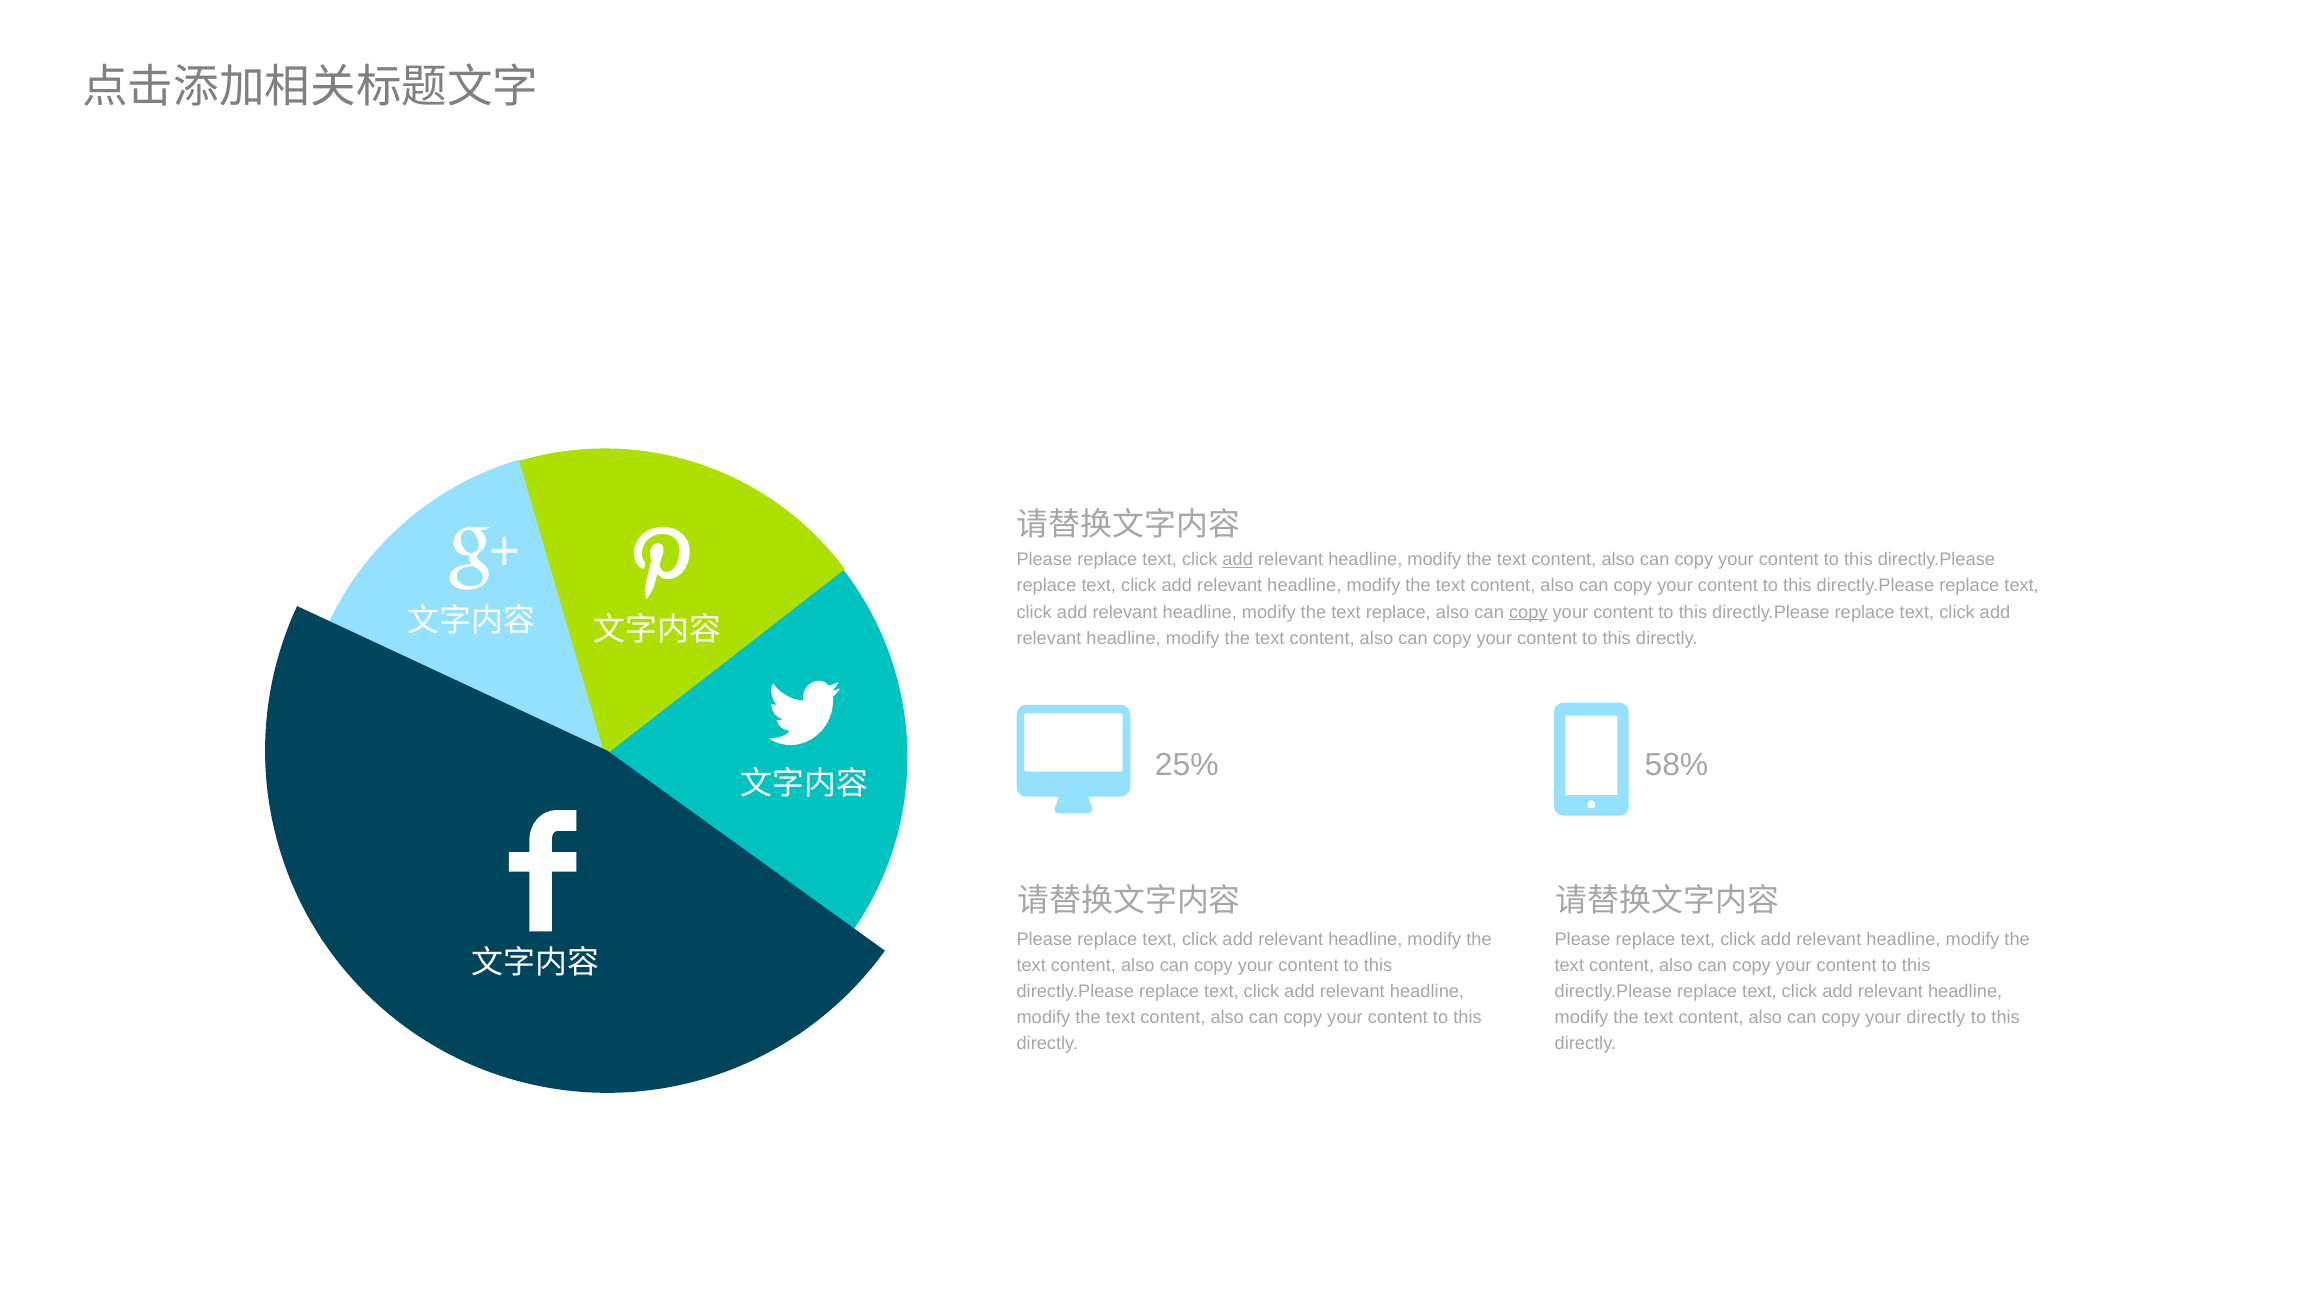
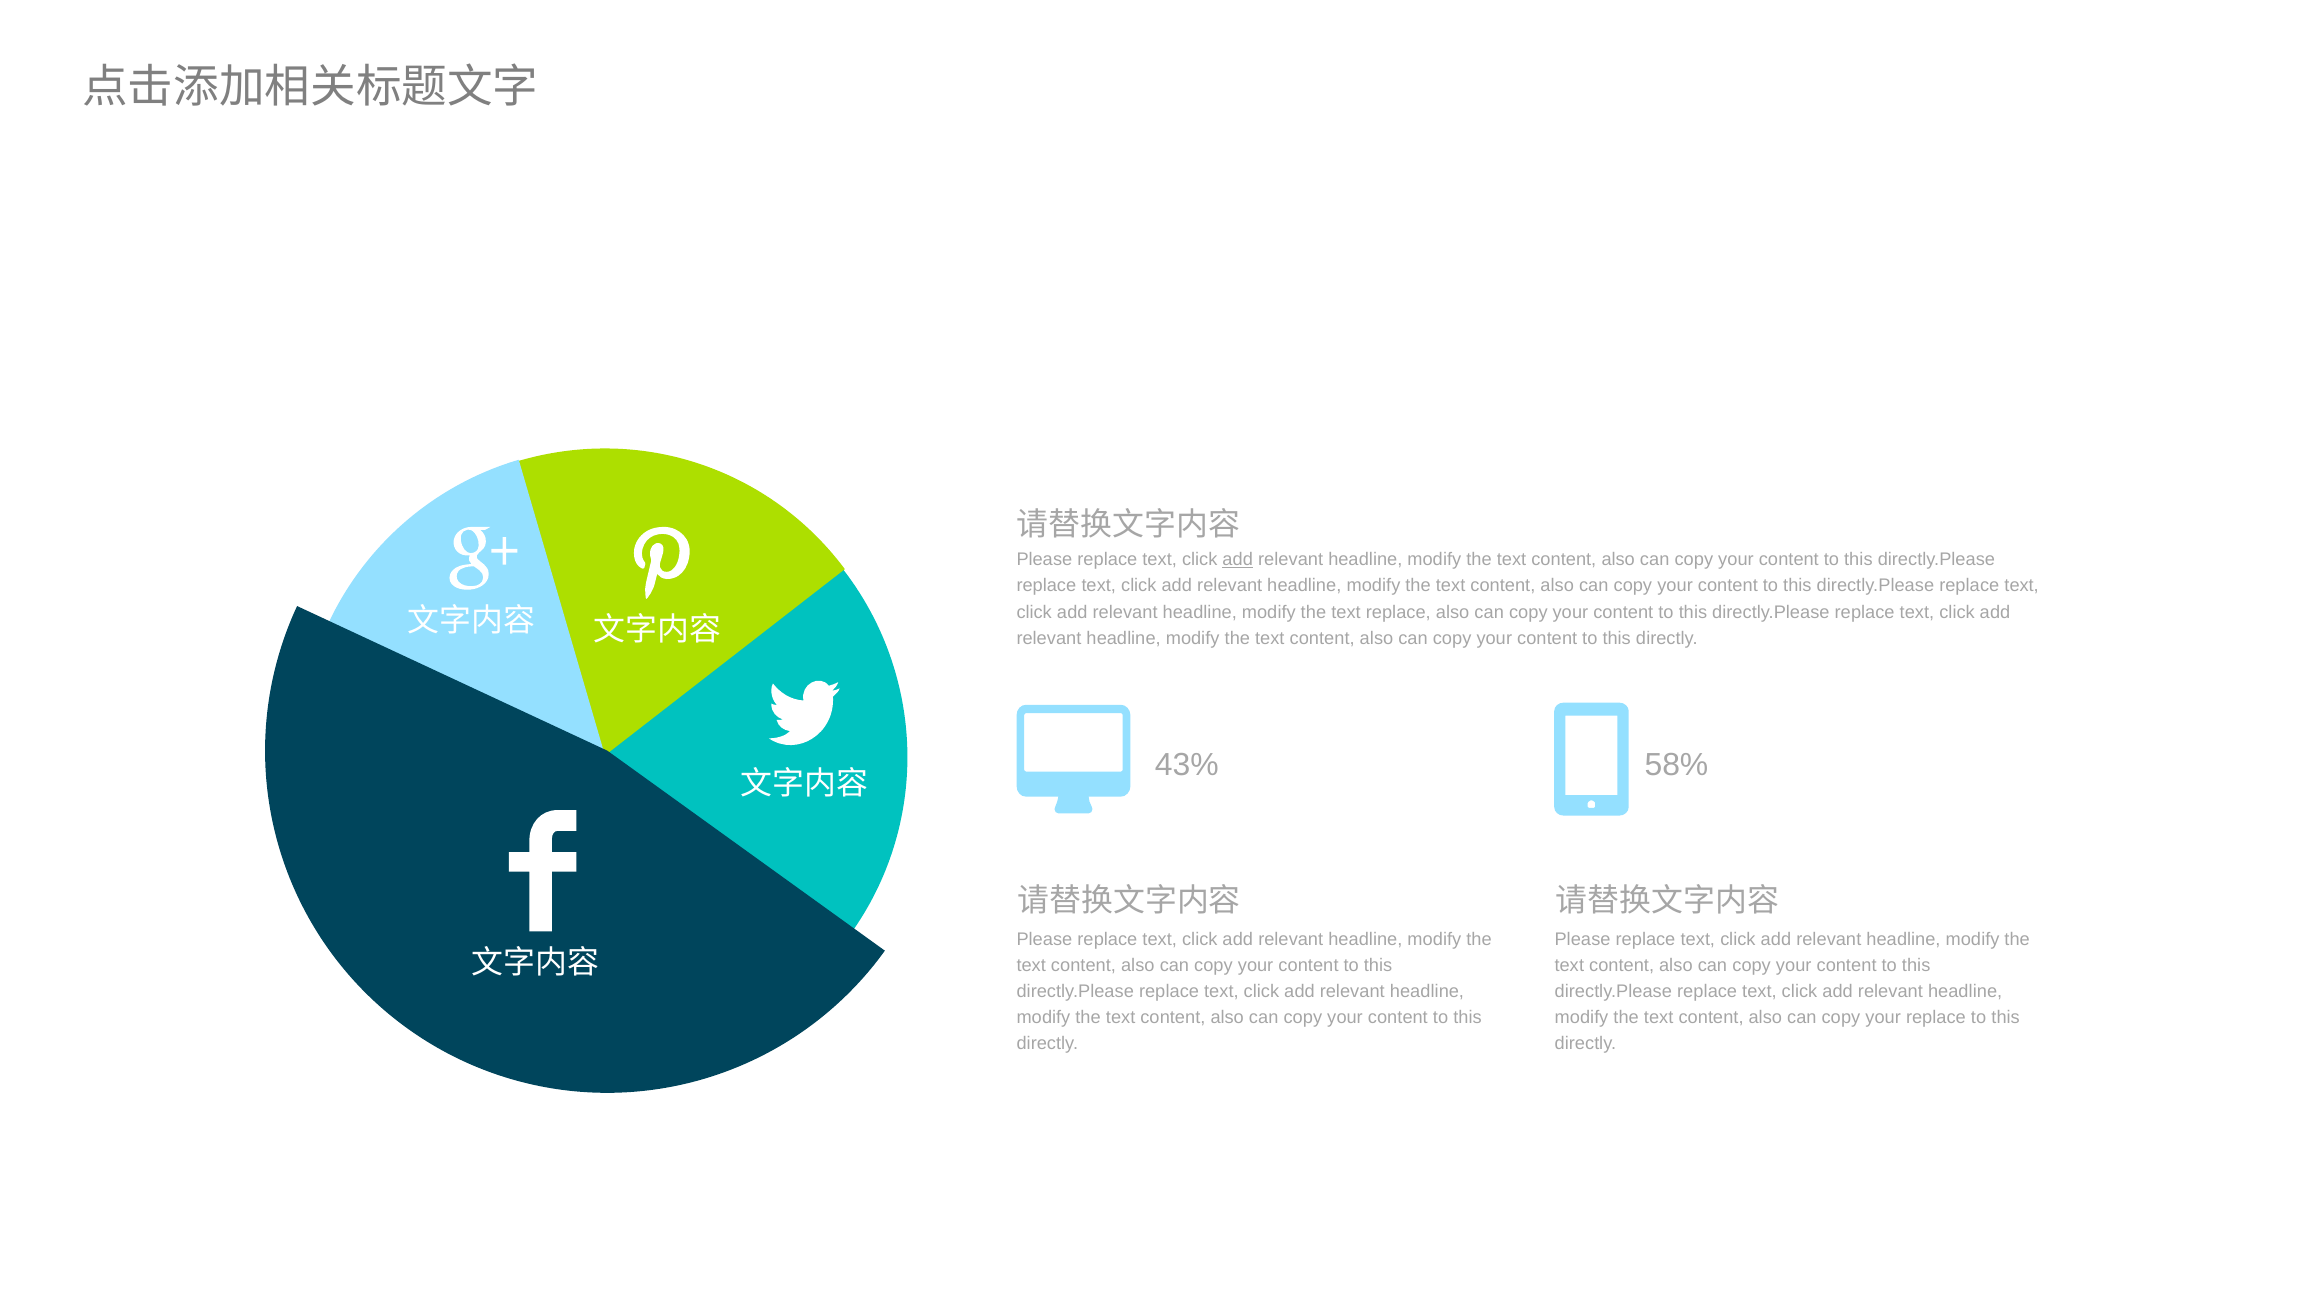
copy at (1528, 612) underline: present -> none
25%: 25% -> 43%
your directly: directly -> replace
